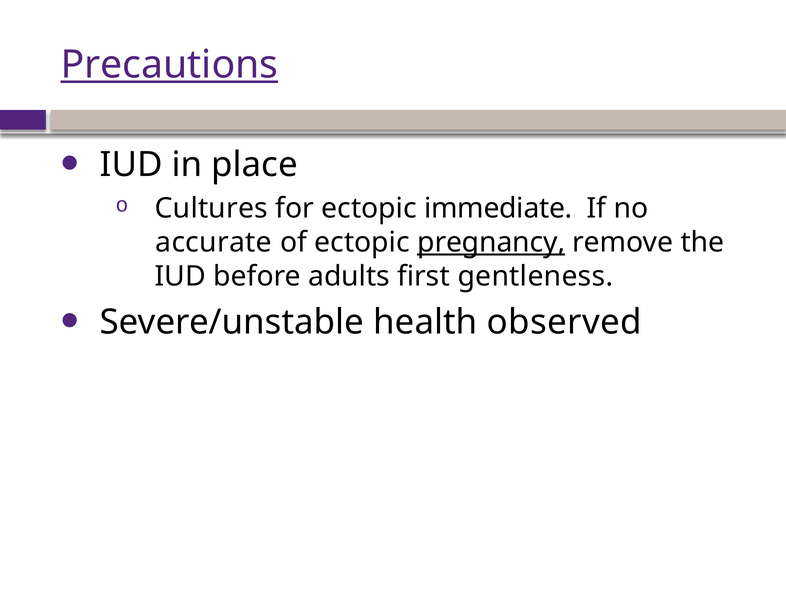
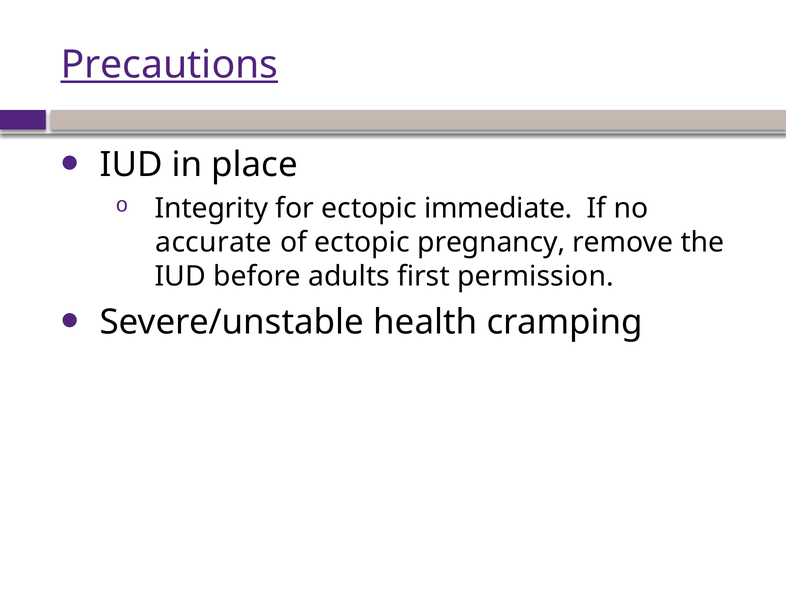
Cultures: Cultures -> Integrity
pregnancy underline: present -> none
gentleness: gentleness -> permission
observed: observed -> cramping
